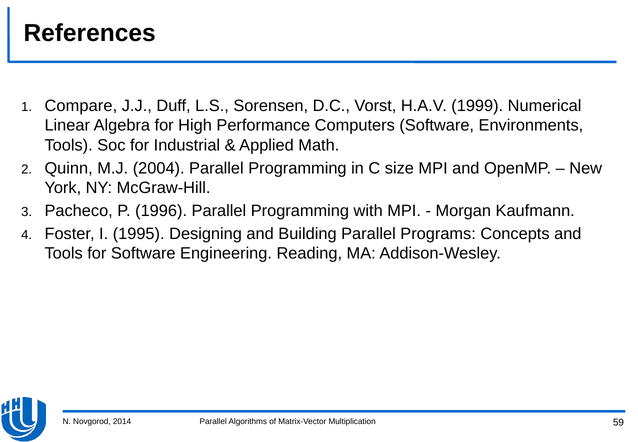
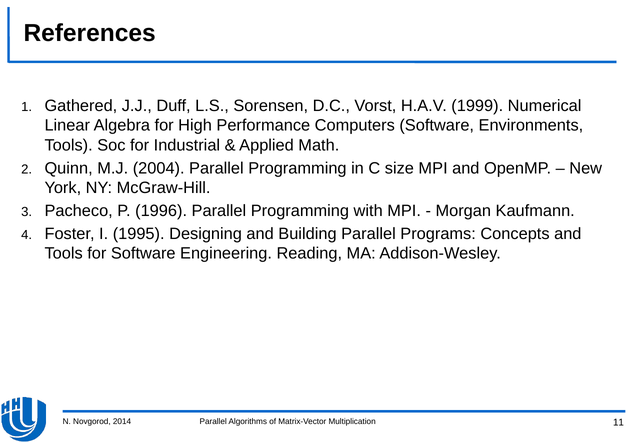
Compare: Compare -> Gathered
59: 59 -> 11
